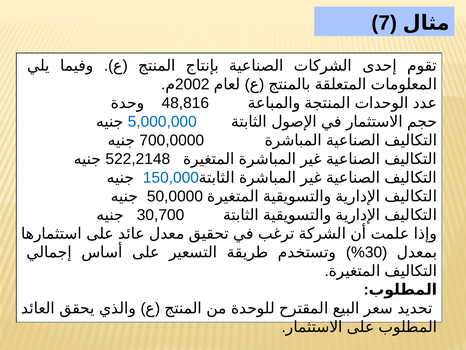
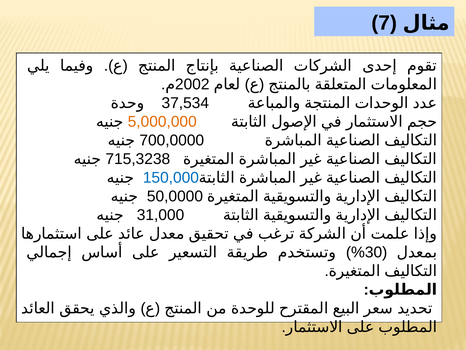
48,816: 48,816 -> 37,534
5,000,000 colour: blue -> orange
522,2148: 522,2148 -> 715,3238
30,700: 30,700 -> 31,000
